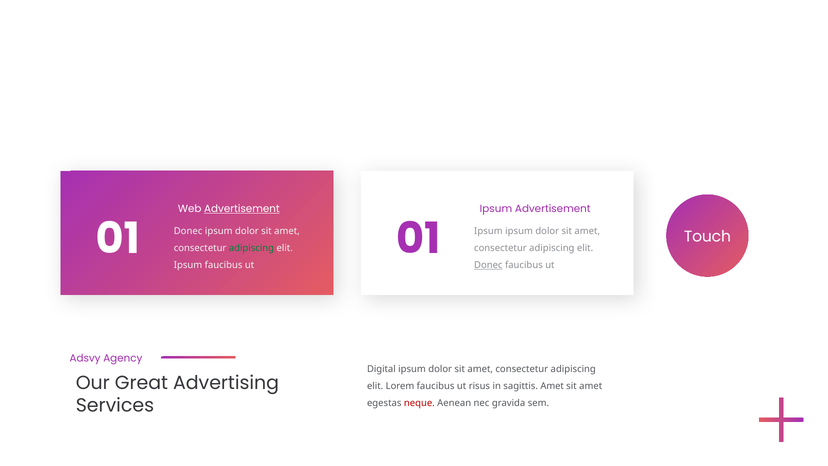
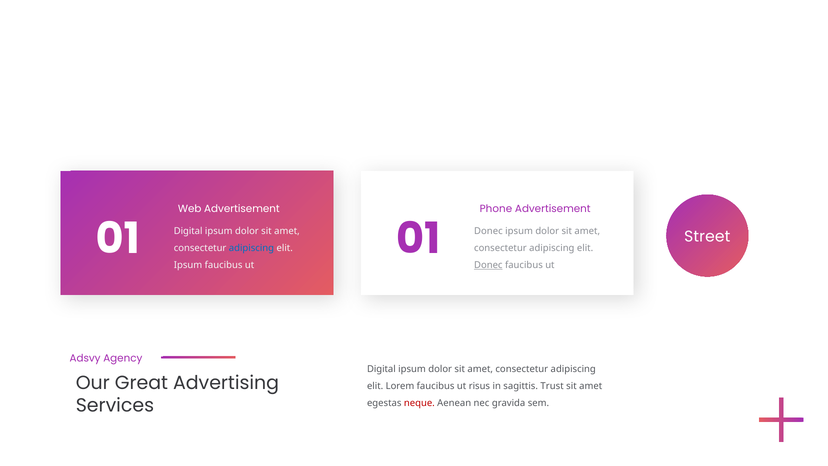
Advertisement at (242, 209) underline: present -> none
Ipsum at (496, 209): Ipsum -> Phone
Donec at (188, 231): Donec -> Digital
Ipsum at (488, 231): Ipsum -> Donec
Touch: Touch -> Street
adipiscing at (251, 248) colour: green -> blue
sagittis Amet: Amet -> Trust
